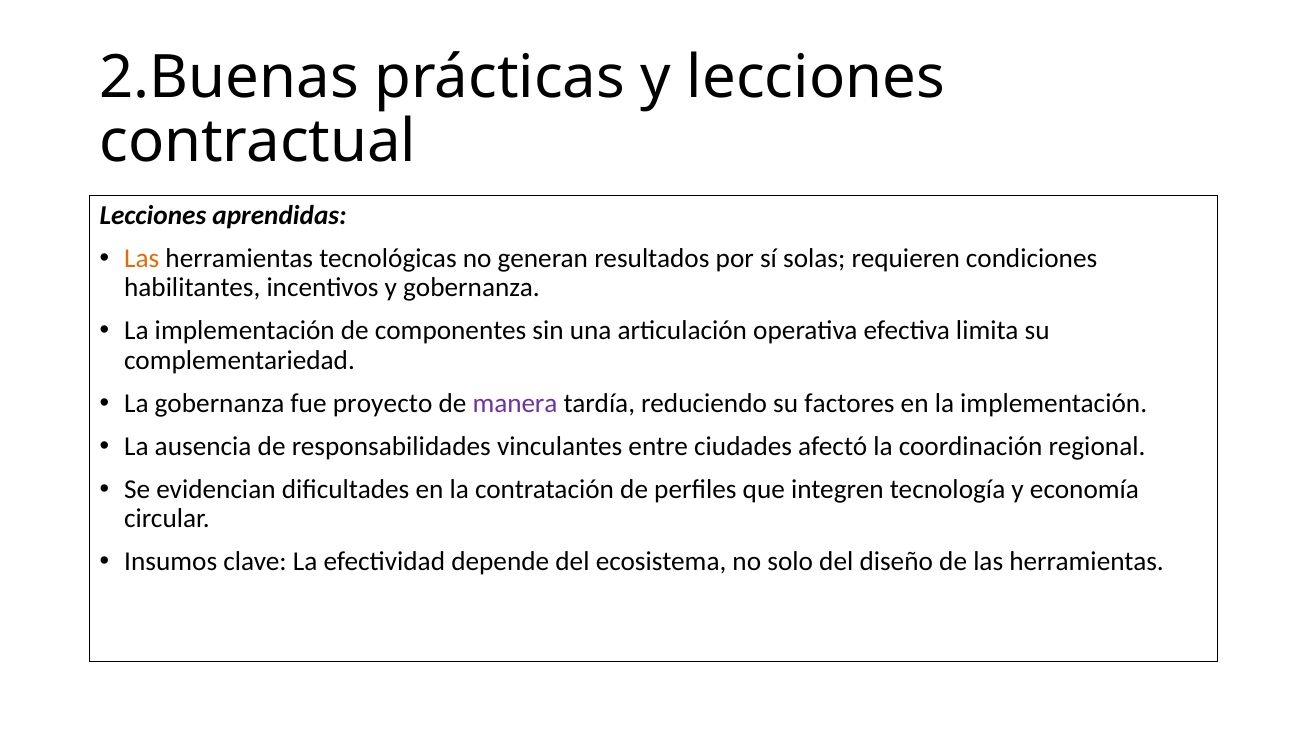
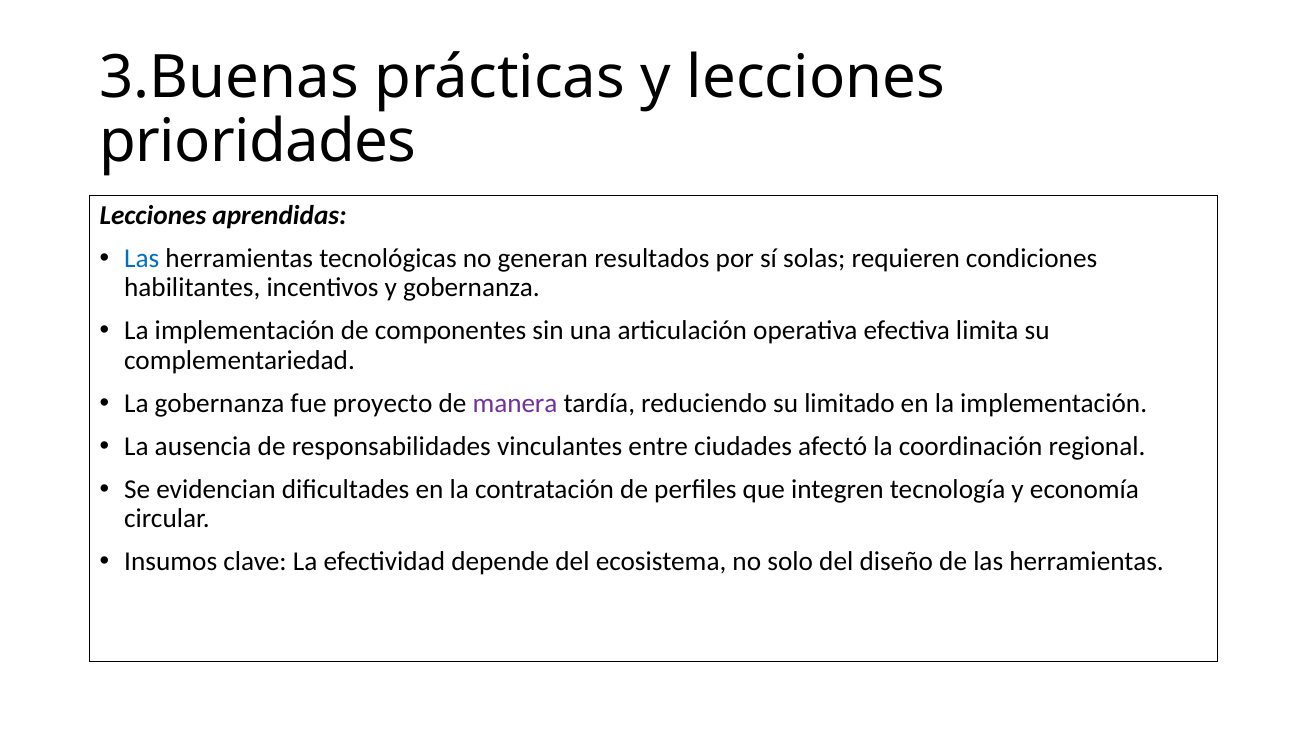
2.Buenas: 2.Buenas -> 3.Buenas
contractual: contractual -> prioridades
Las at (142, 258) colour: orange -> blue
factores: factores -> limitado
